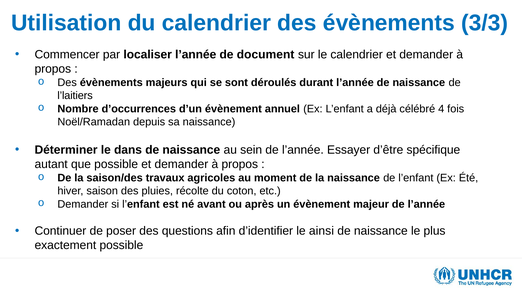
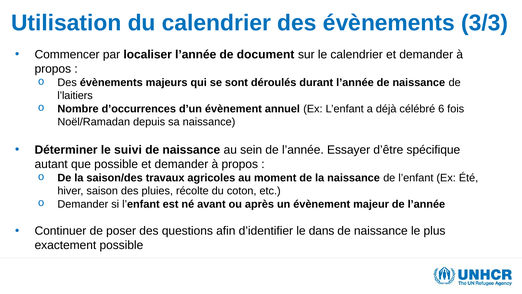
4: 4 -> 6
dans: dans -> suivi
ainsi: ainsi -> dans
